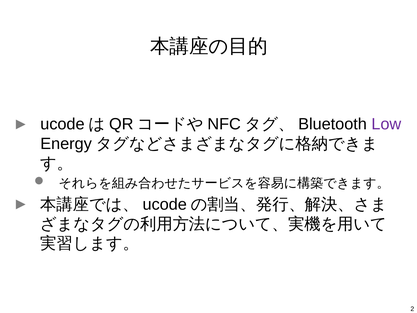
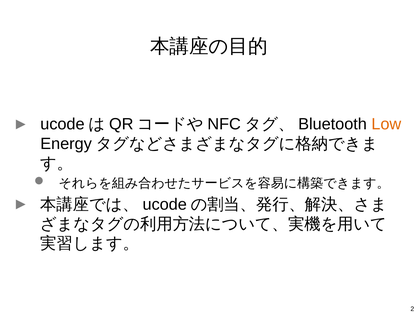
Low colour: purple -> orange
